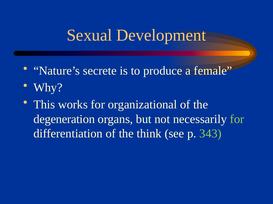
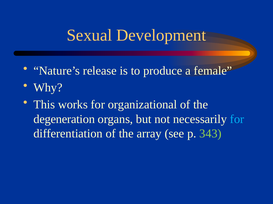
secrete: secrete -> release
for at (237, 119) colour: light green -> light blue
think: think -> array
